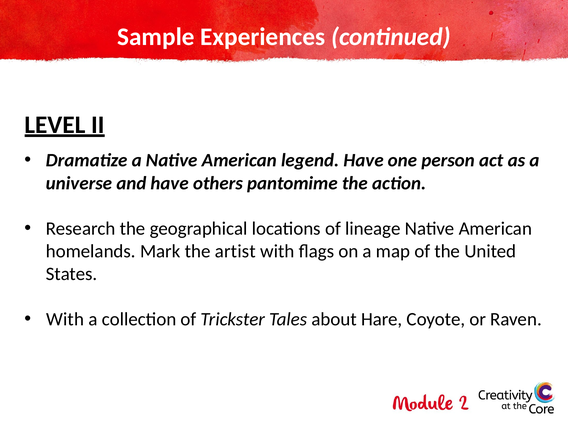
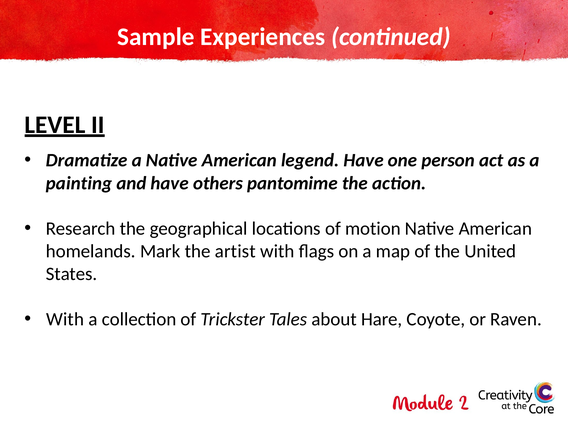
universe: universe -> painting
lineage: lineage -> motion
